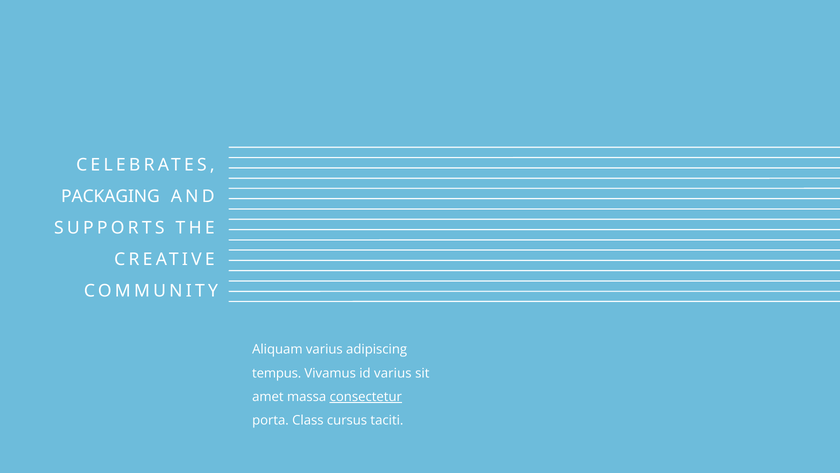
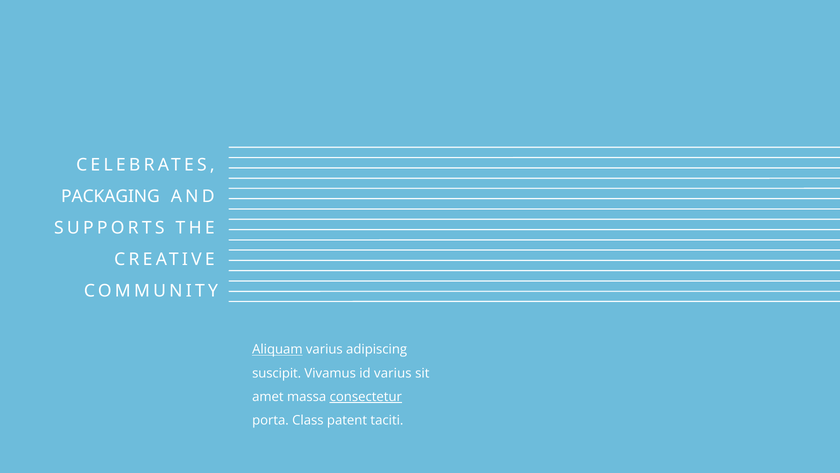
Aliquam underline: none -> present
tempus: tempus -> suscipit
cursus: cursus -> patent
